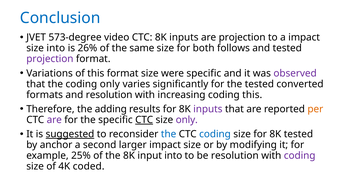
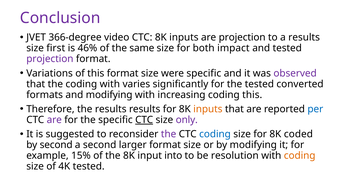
Conclusion colour: blue -> purple
573-degree: 573-degree -> 366-degree
a impact: impact -> results
size into: into -> first
26%: 26% -> 46%
follows: follows -> impact
coding only: only -> with
and resolution: resolution -> modifying
the adding: adding -> results
inputs at (208, 109) colour: purple -> orange
per colour: orange -> blue
suggested underline: present -> none
the at (169, 134) colour: blue -> purple
8K tested: tested -> coded
by anchor: anchor -> second
larger impact: impact -> format
25%: 25% -> 15%
coding at (300, 155) colour: purple -> orange
4K coded: coded -> tested
